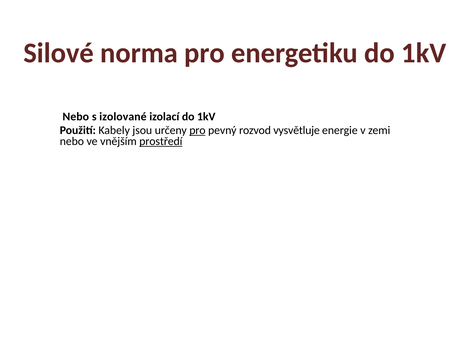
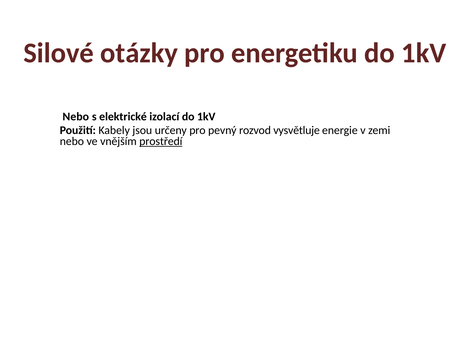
norma: norma -> otázky
izolované: izolované -> elektrické
pro at (197, 130) underline: present -> none
